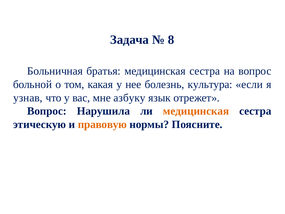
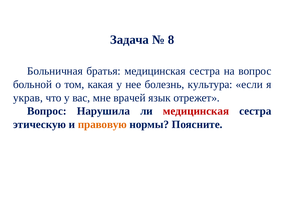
узнав: узнав -> украв
азбуку: азбуку -> врачей
медицинская at (196, 111) colour: orange -> red
